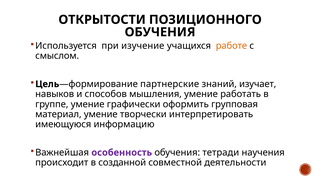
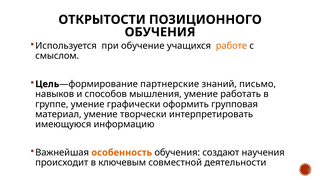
изучение: изучение -> обучение
изучает: изучает -> письмо
особенность colour: purple -> orange
тетради: тетради -> создают
созданной: созданной -> ключевым
